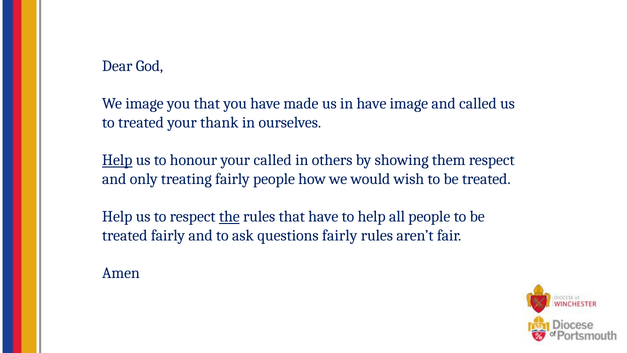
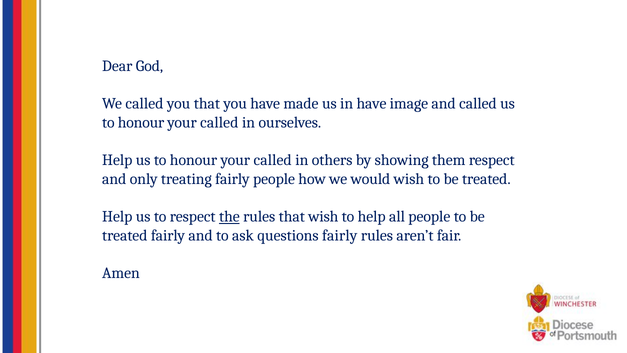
We image: image -> called
treated at (141, 122): treated -> honour
thank at (219, 122): thank -> called
Help at (117, 160) underline: present -> none
that have: have -> wish
